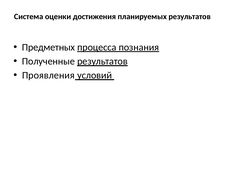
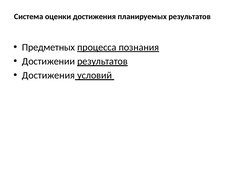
Полученные: Полученные -> Достижении
Проявления at (48, 75): Проявления -> Достижения
